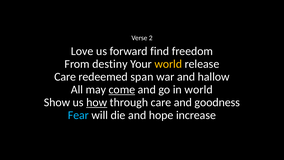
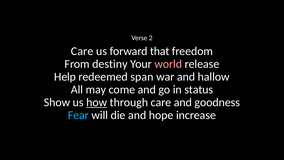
Love at (82, 51): Love -> Care
find: find -> that
world at (168, 64) colour: yellow -> pink
Care at (65, 77): Care -> Help
come underline: present -> none
in world: world -> status
